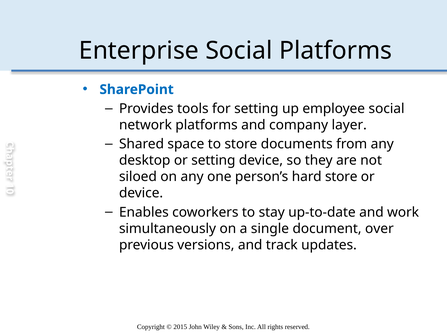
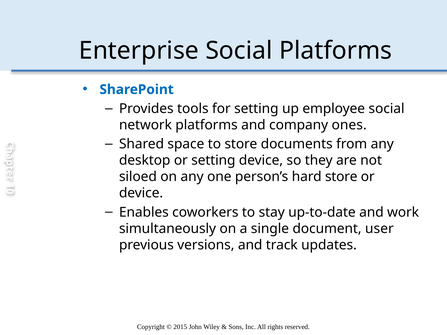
layer: layer -> ones
over: over -> user
